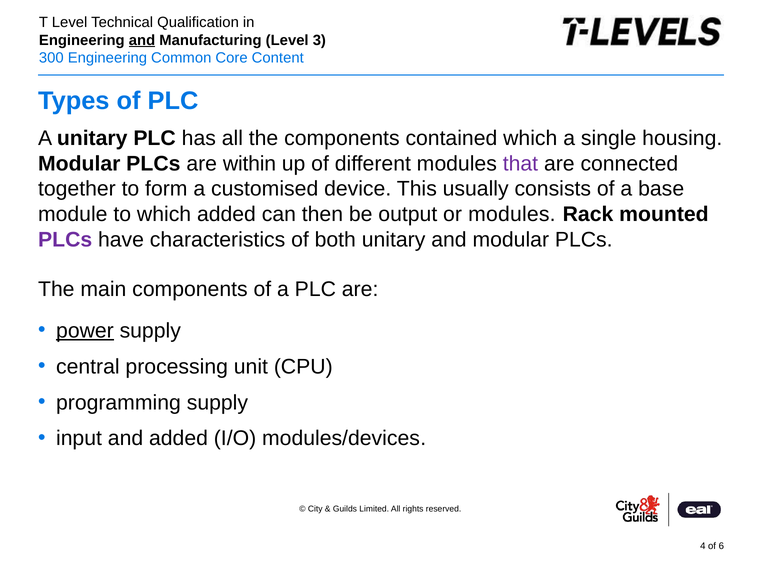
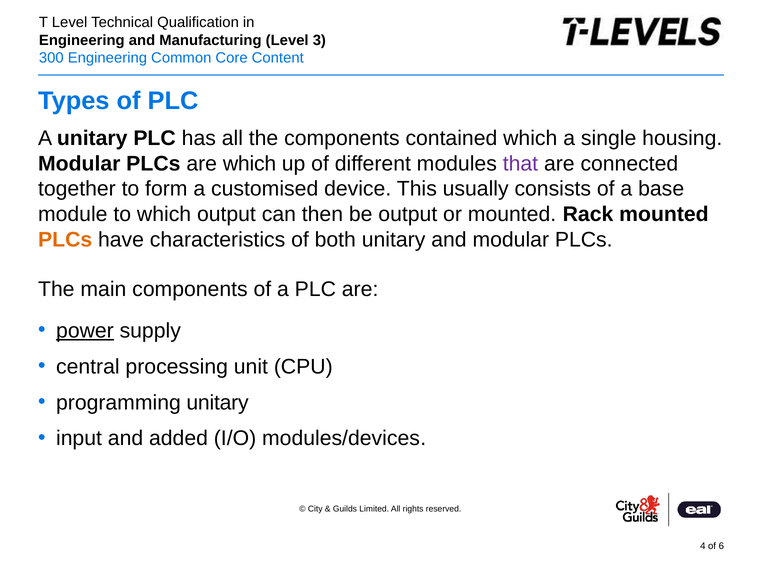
and at (142, 40) underline: present -> none
are within: within -> which
which added: added -> output
or modules: modules -> mounted
PLCs at (65, 240) colour: purple -> orange
programming supply: supply -> unitary
